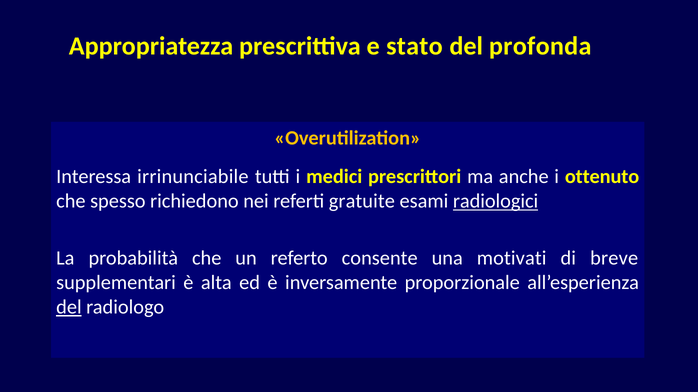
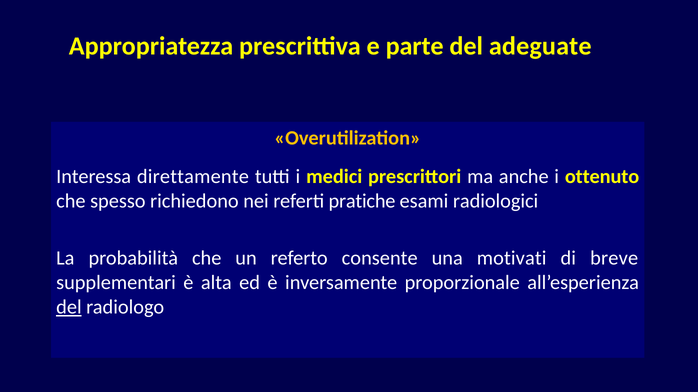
stato: stato -> parte
profonda: profonda -> adeguate
irrinunciabile: irrinunciabile -> direttamente
gratuite: gratuite -> pratiche
radiologici underline: present -> none
